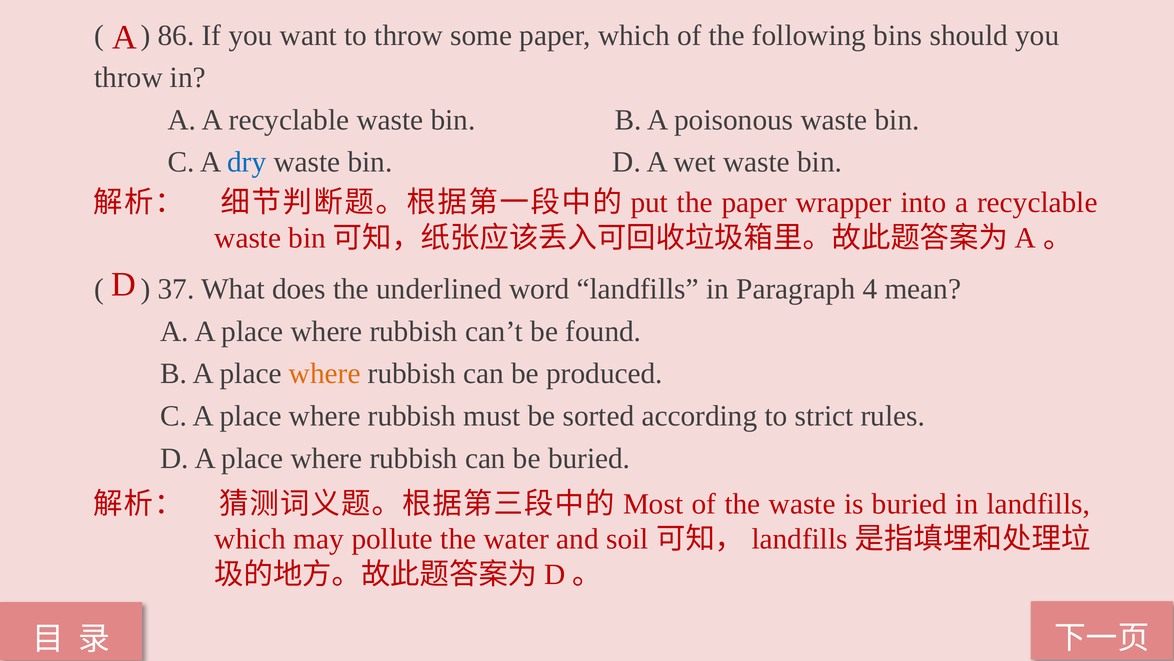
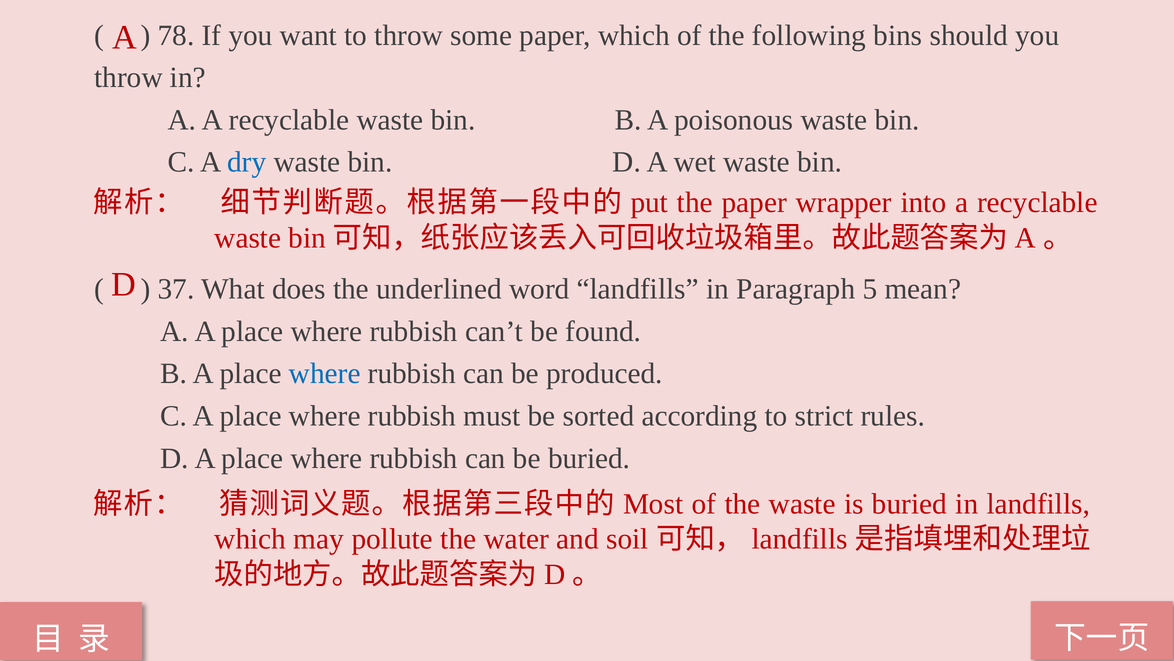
86: 86 -> 78
4: 4 -> 5
where at (325, 373) colour: orange -> blue
